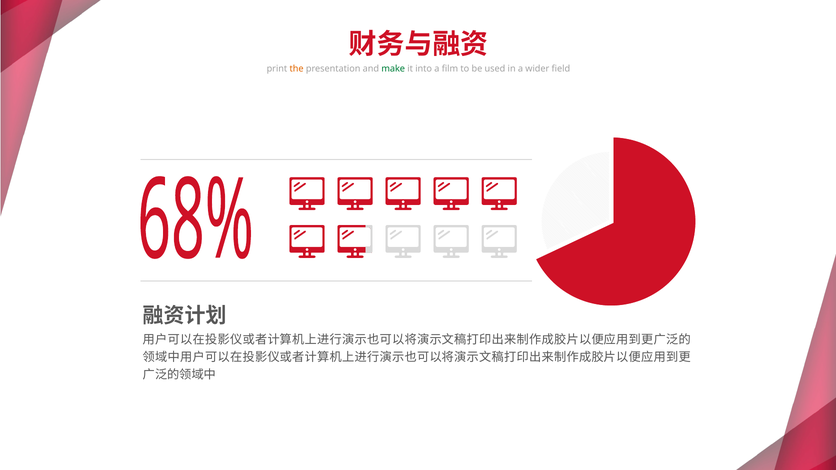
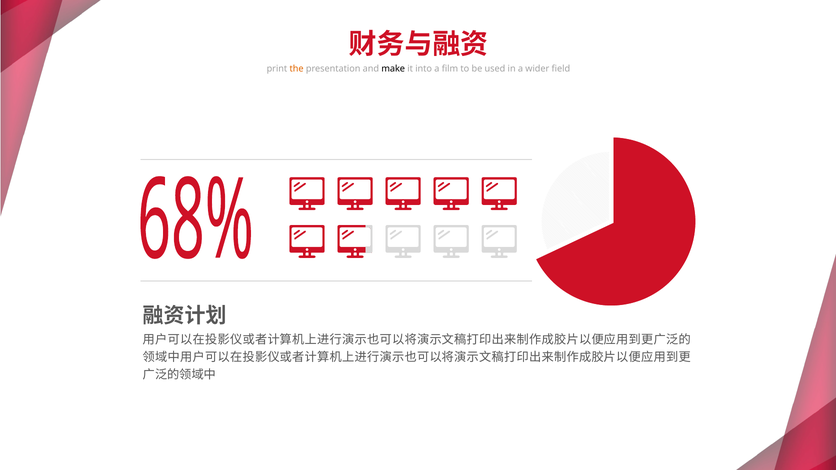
make colour: green -> black
